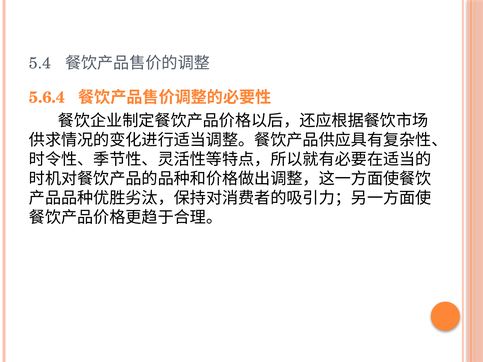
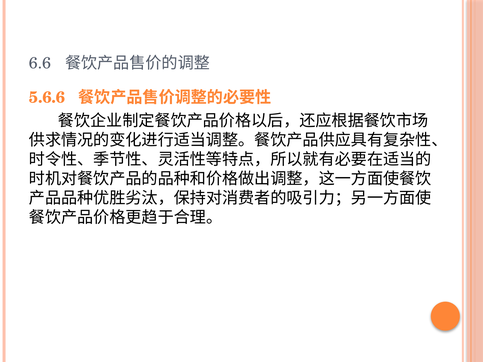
5.4: 5.4 -> 6.6
5.6.4: 5.6.4 -> 5.6.6
